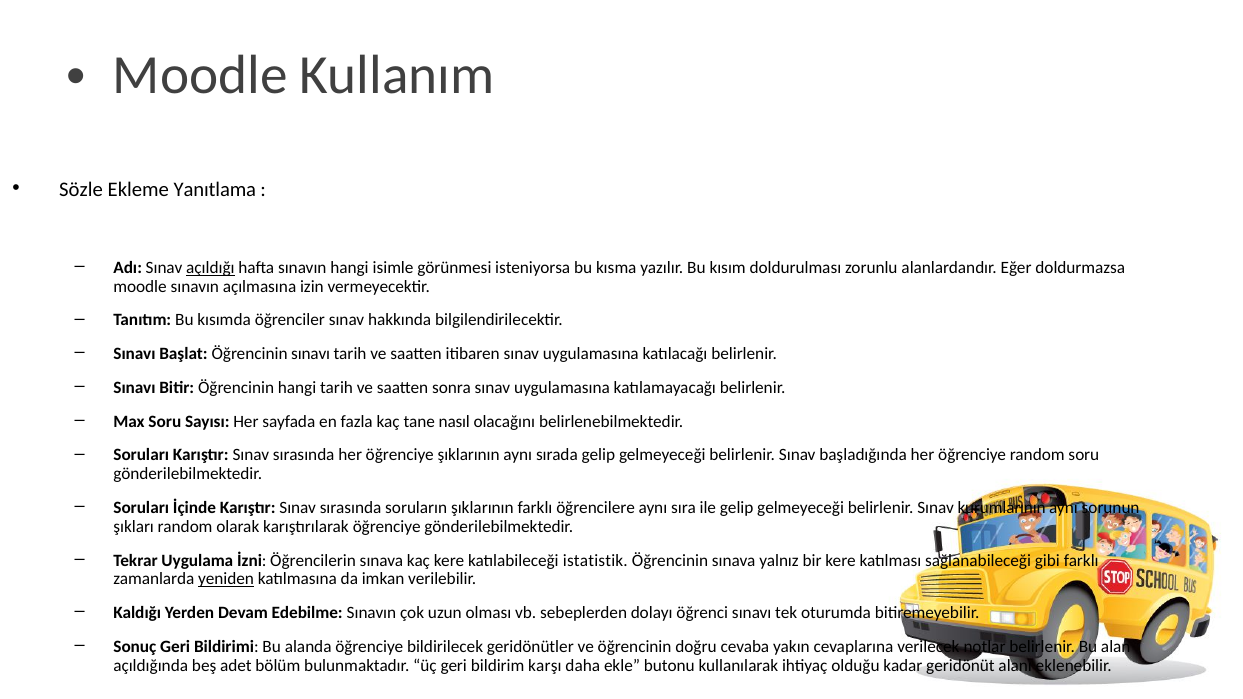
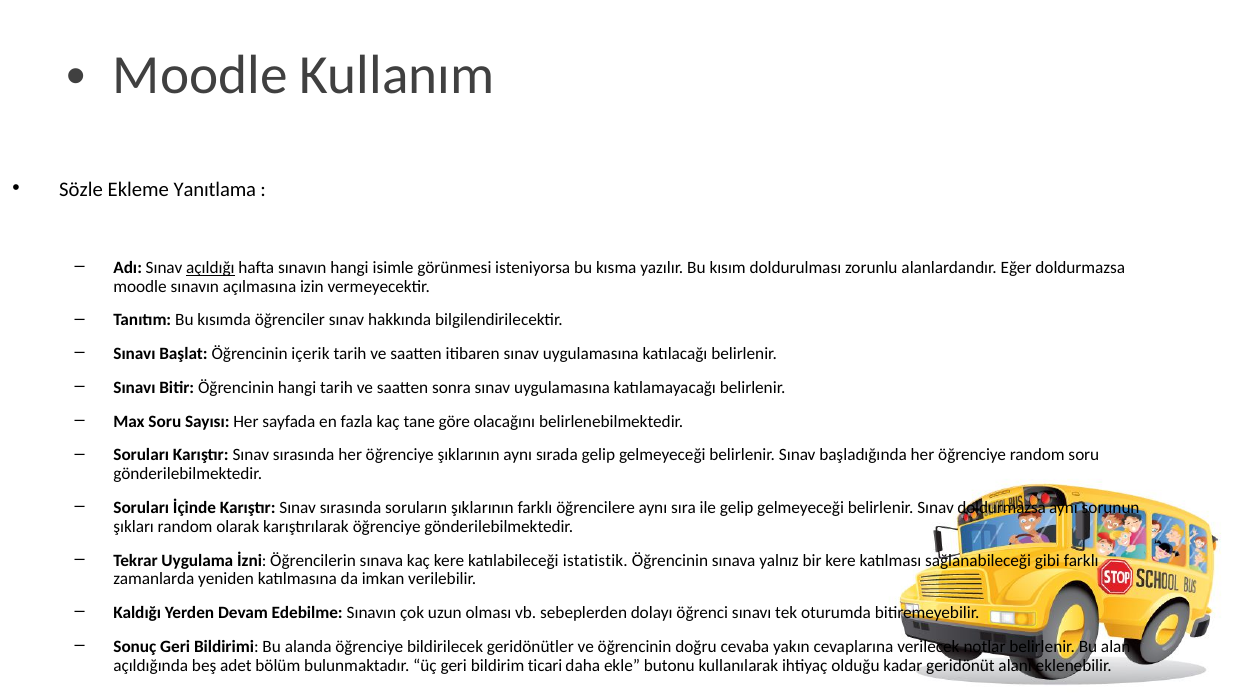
Öğrencinin sınavı: sınavı -> içerik
nasıl: nasıl -> göre
Sınav kurumlarının: kurumlarının -> doldurmazsa
yeniden underline: present -> none
karşı: karşı -> ticari
